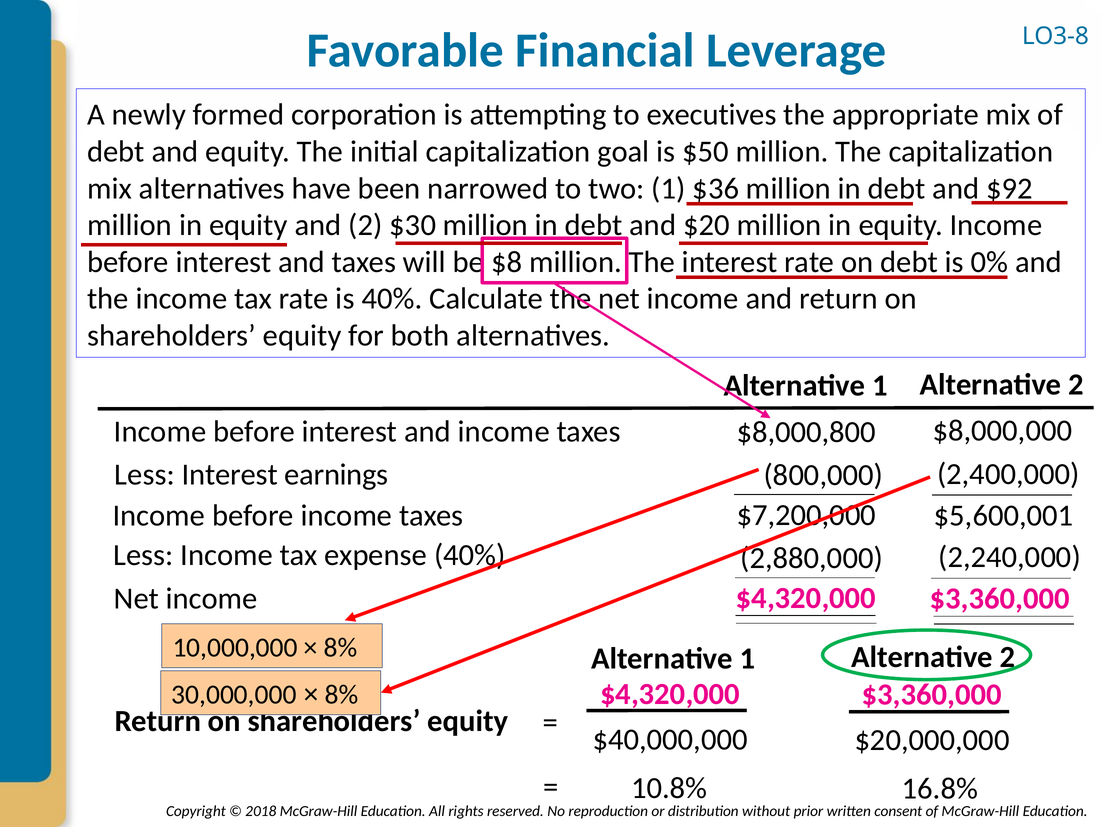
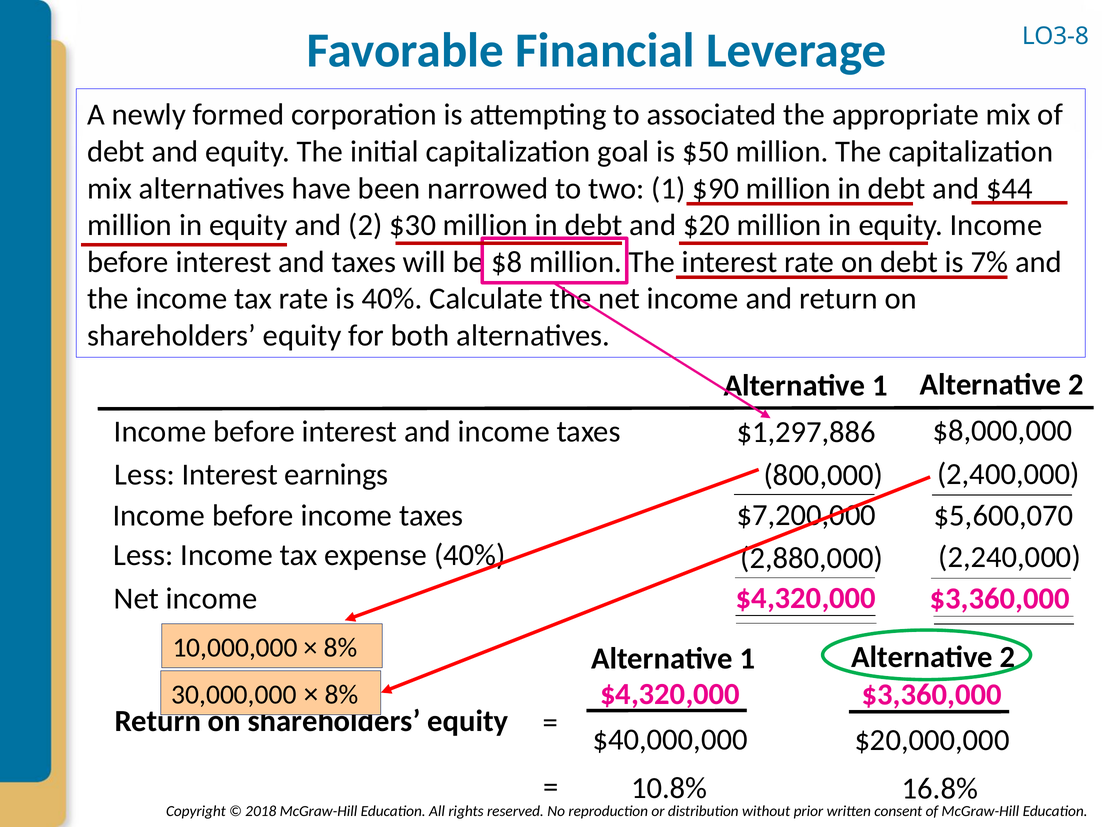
executives: executives -> associated
$36: $36 -> $90
$92: $92 -> $44
0%: 0% -> 7%
$8,000,800: $8,000,800 -> $1,297,886
$5,600,001: $5,600,001 -> $5,600,070
